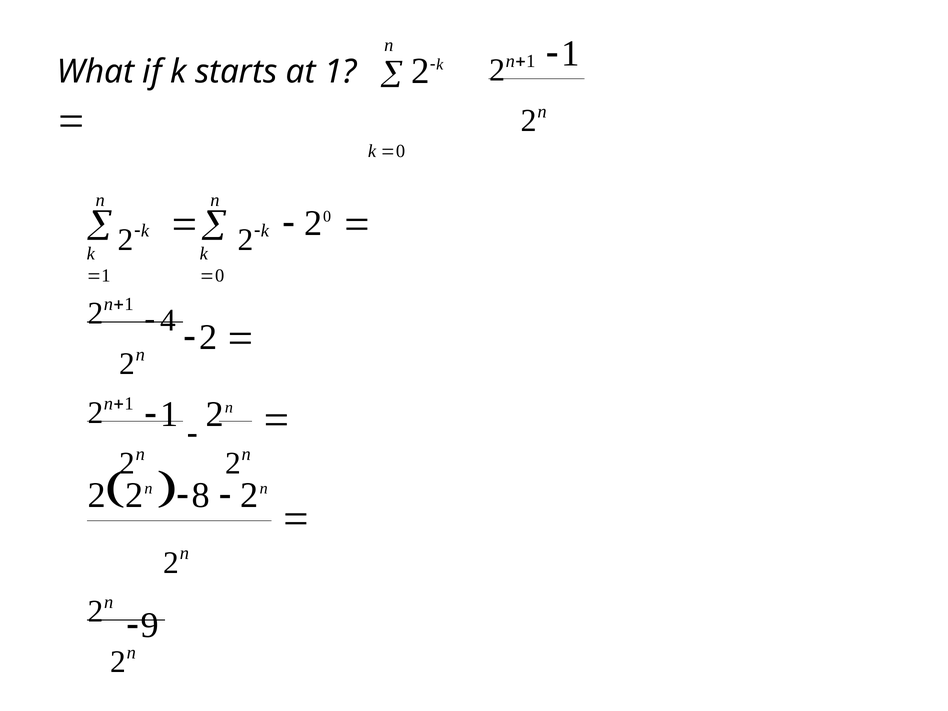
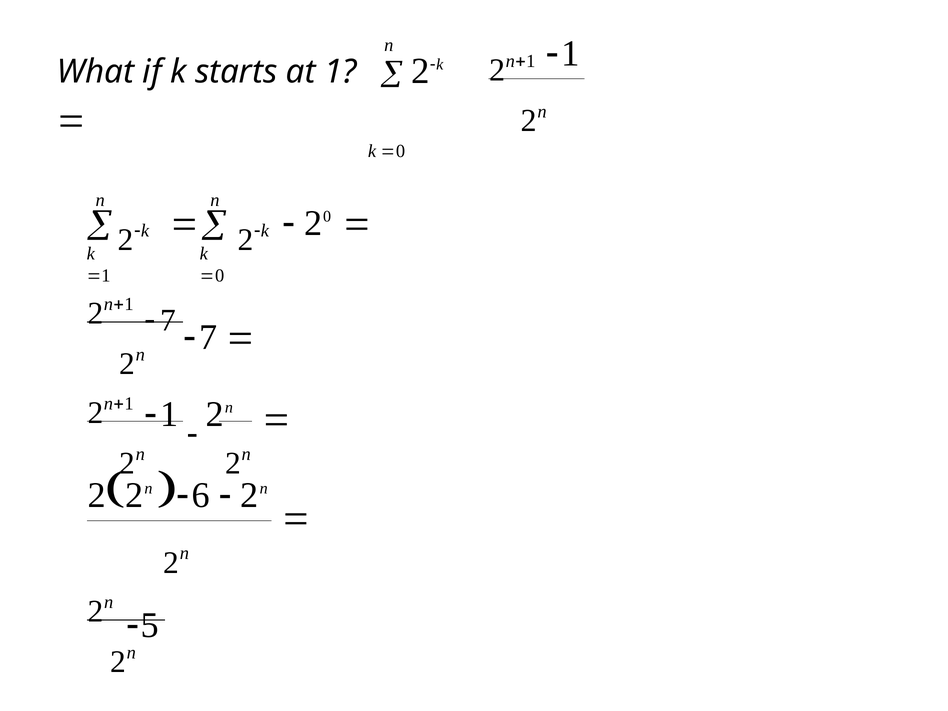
4 at (168, 320): 4 -> 7
2 at (208, 337): 2 -> 7
8: 8 -> 6
9: 9 -> 5
